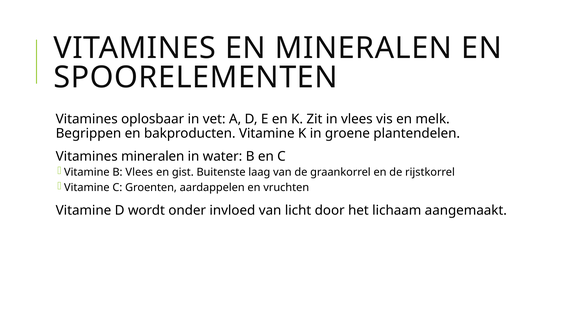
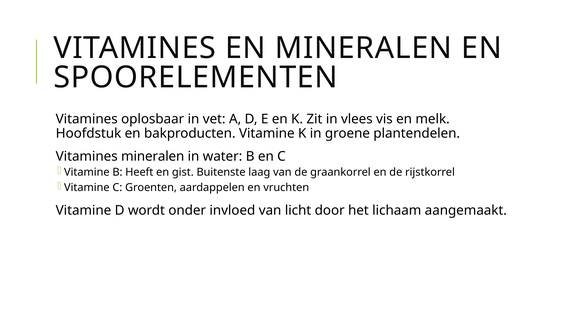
Begrippen: Begrippen -> Hoofdstuk
B Vlees: Vlees -> Heeft
